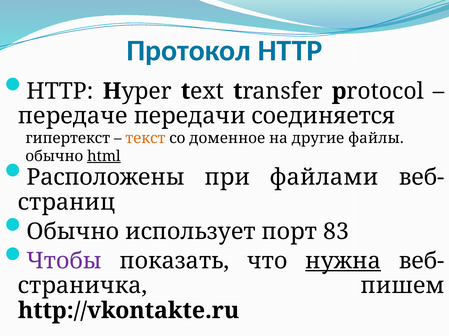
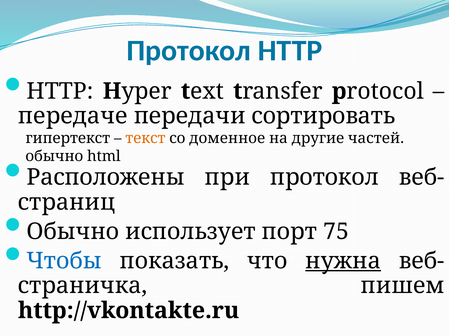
соединяется: соединяется -> сортировать
файлы: файлы -> частей
html underline: present -> none
при файлами: файлами -> протокол
83: 83 -> 75
Чтобы colour: purple -> blue
